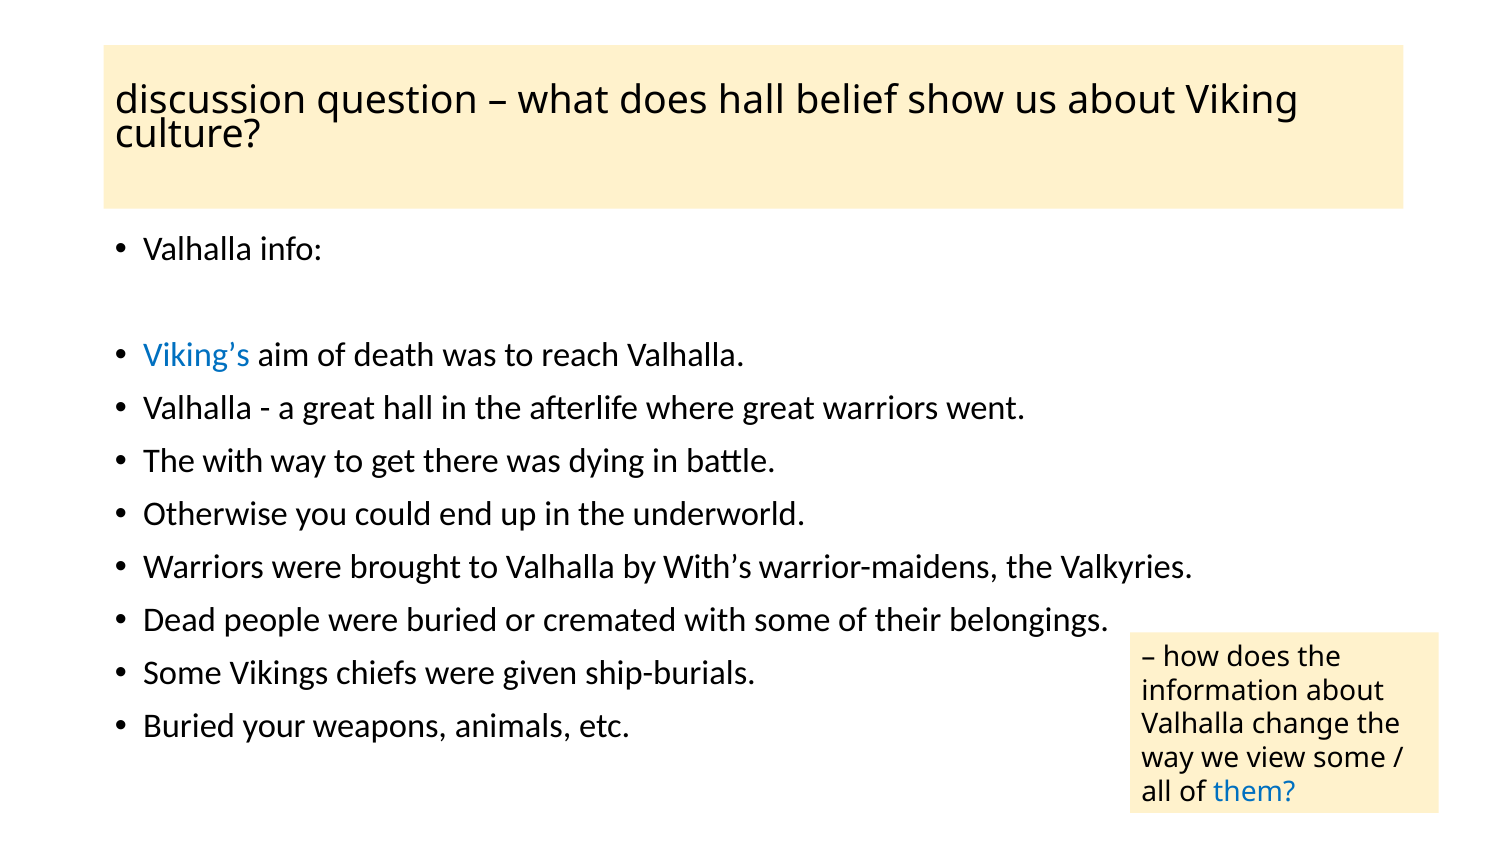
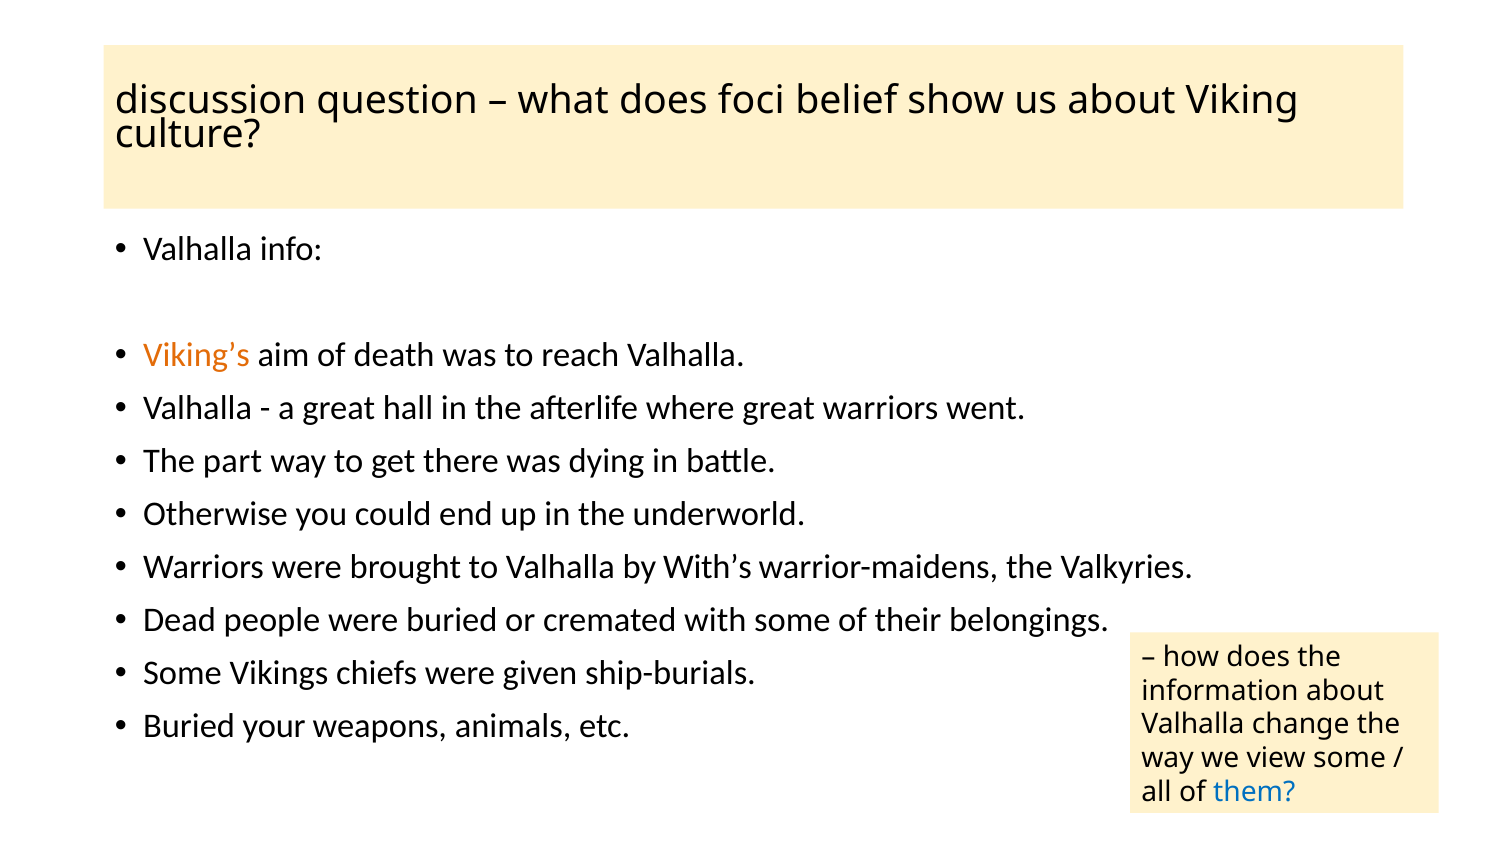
does hall: hall -> foci
Viking’s colour: blue -> orange
The with: with -> part
